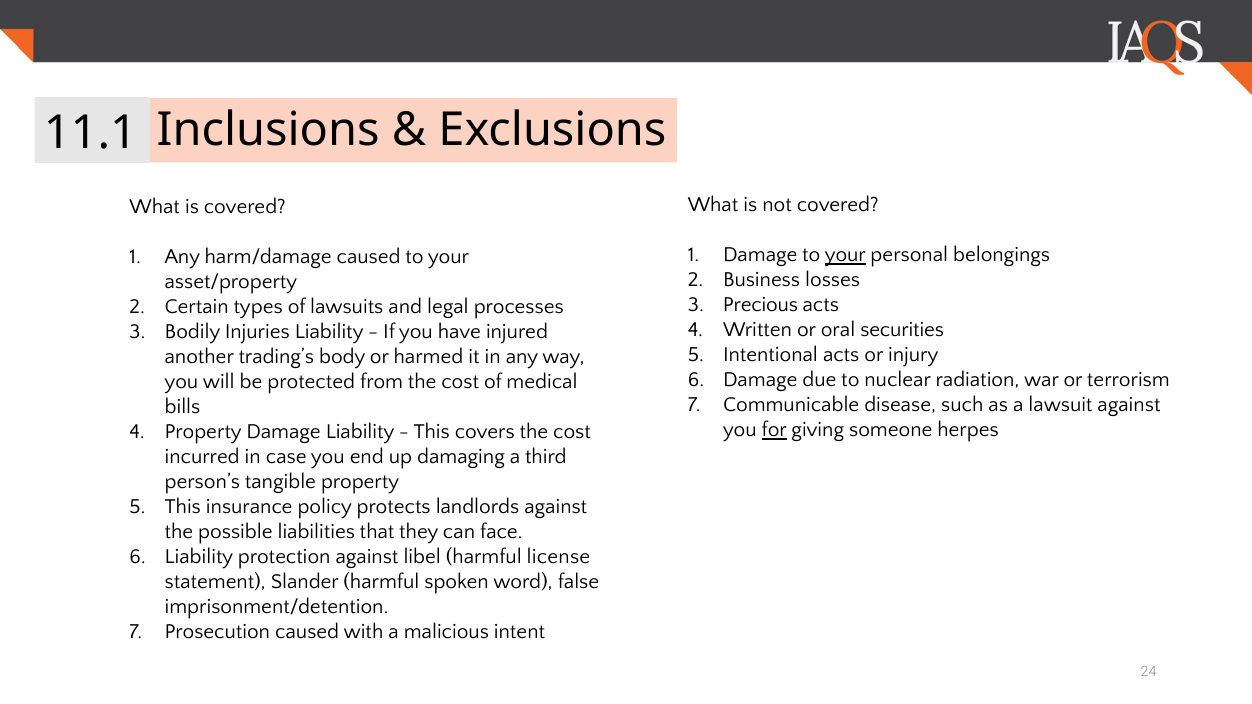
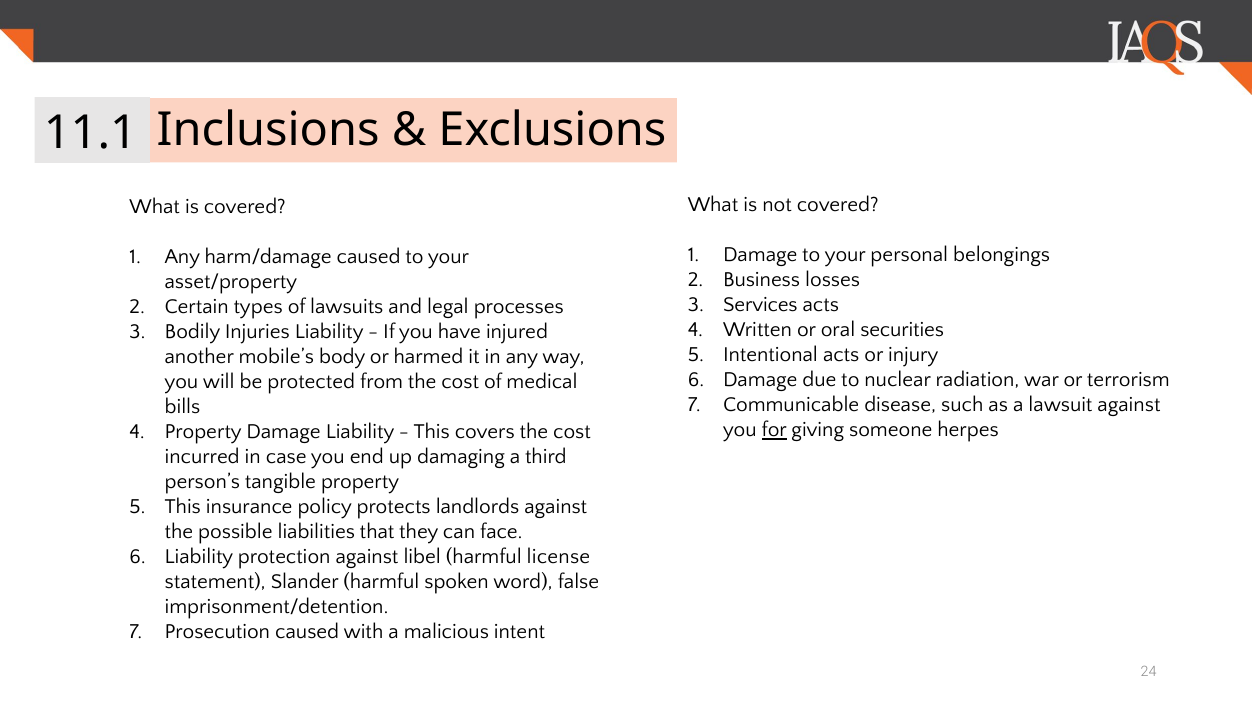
your at (845, 255) underline: present -> none
Precious: Precious -> Services
trading’s: trading’s -> mobile’s
